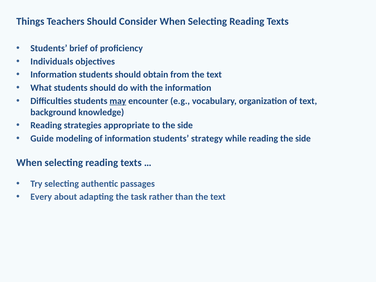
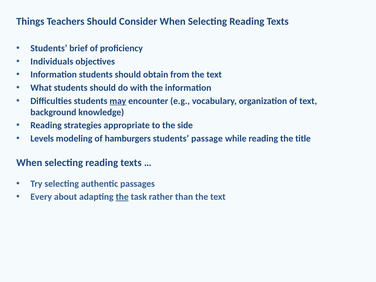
Guide: Guide -> Levels
of information: information -> hamburgers
strategy: strategy -> passage
reading the side: side -> title
the at (122, 197) underline: none -> present
